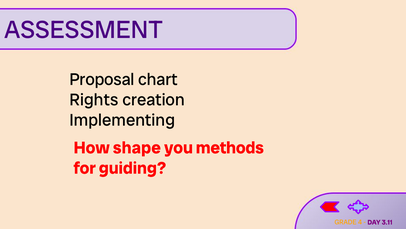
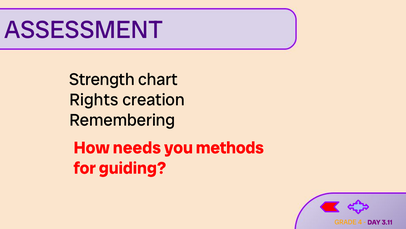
Proposal: Proposal -> Strength
Implementing: Implementing -> Remembering
shape: shape -> needs
